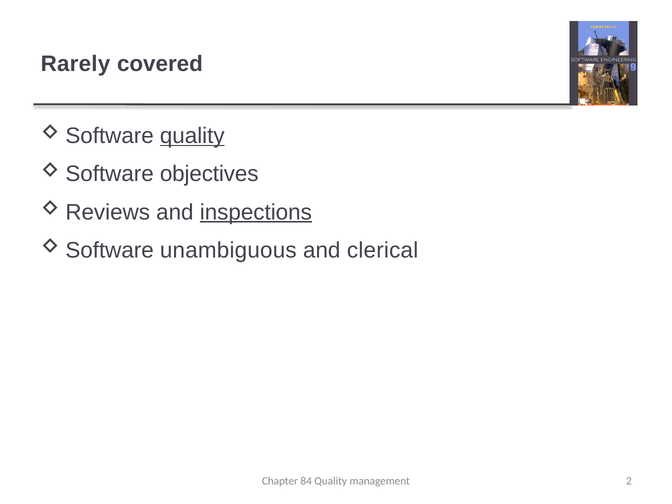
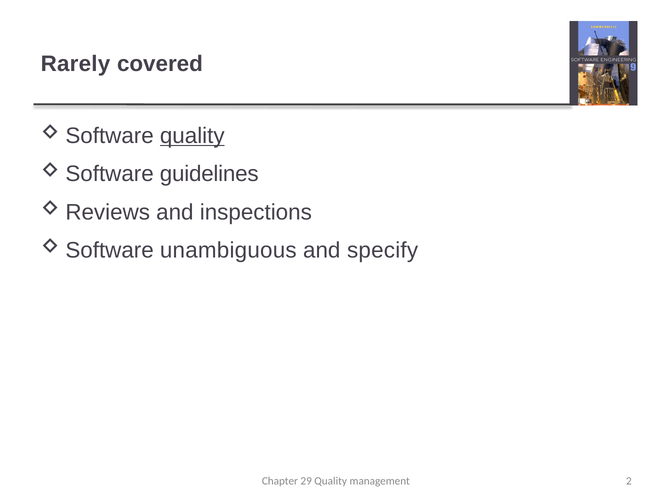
objectives: objectives -> guidelines
inspections underline: present -> none
clerical: clerical -> specify
84: 84 -> 29
